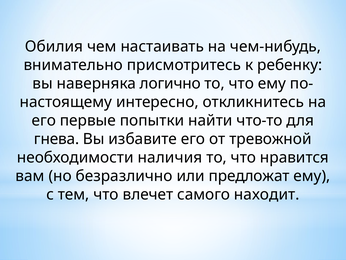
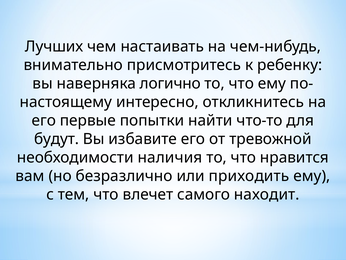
Обилия: Обилия -> Лучших
гнева: гнева -> будут
предложат: предложат -> приходить
